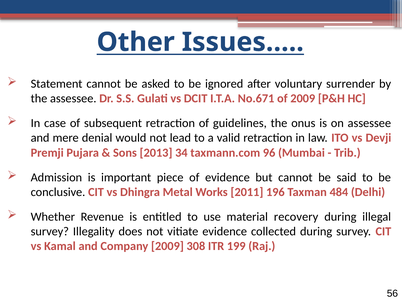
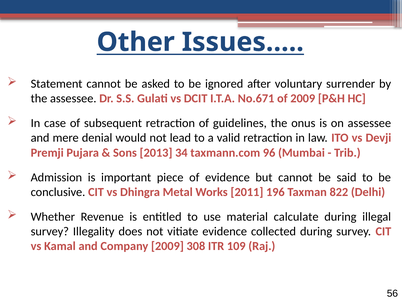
484: 484 -> 822
recovery: recovery -> calculate
199: 199 -> 109
